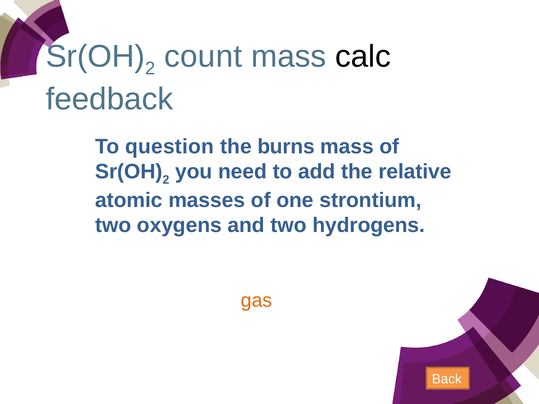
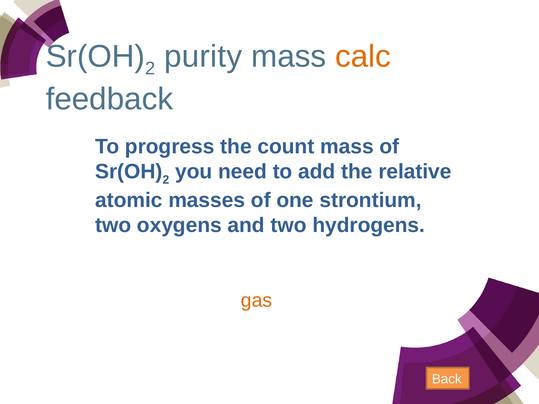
count at (203, 56): count -> purity
calc colour: black -> orange
question: question -> progress
the burns: burns -> count
